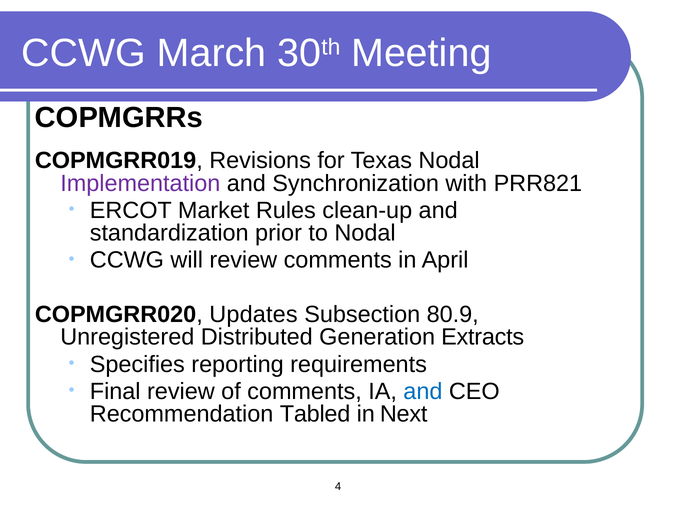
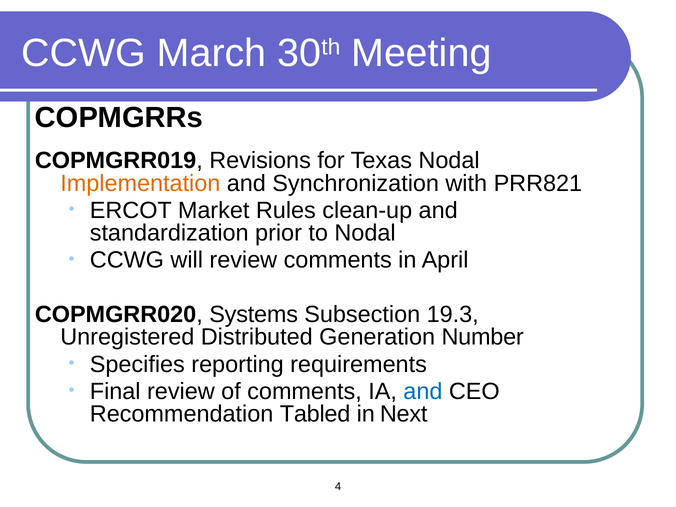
Implementation colour: purple -> orange
Updates: Updates -> Systems
80.9: 80.9 -> 19.3
Extracts: Extracts -> Number
